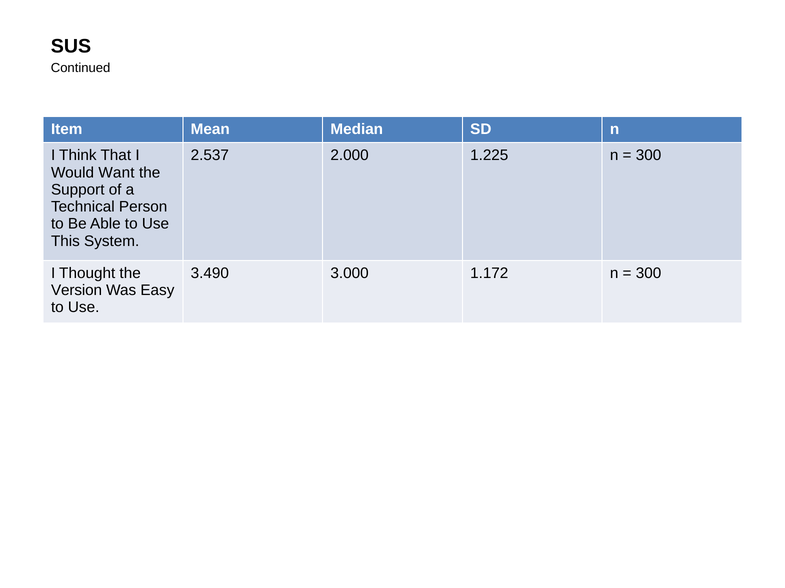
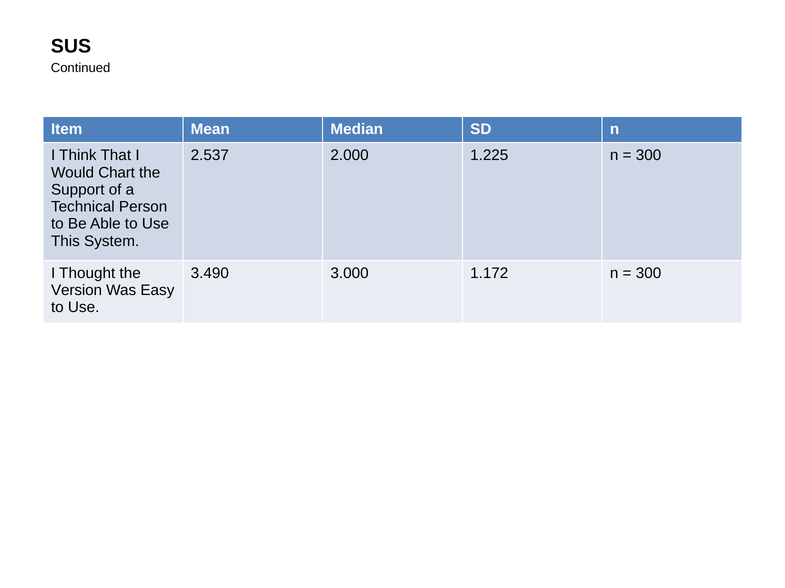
Want: Want -> Chart
